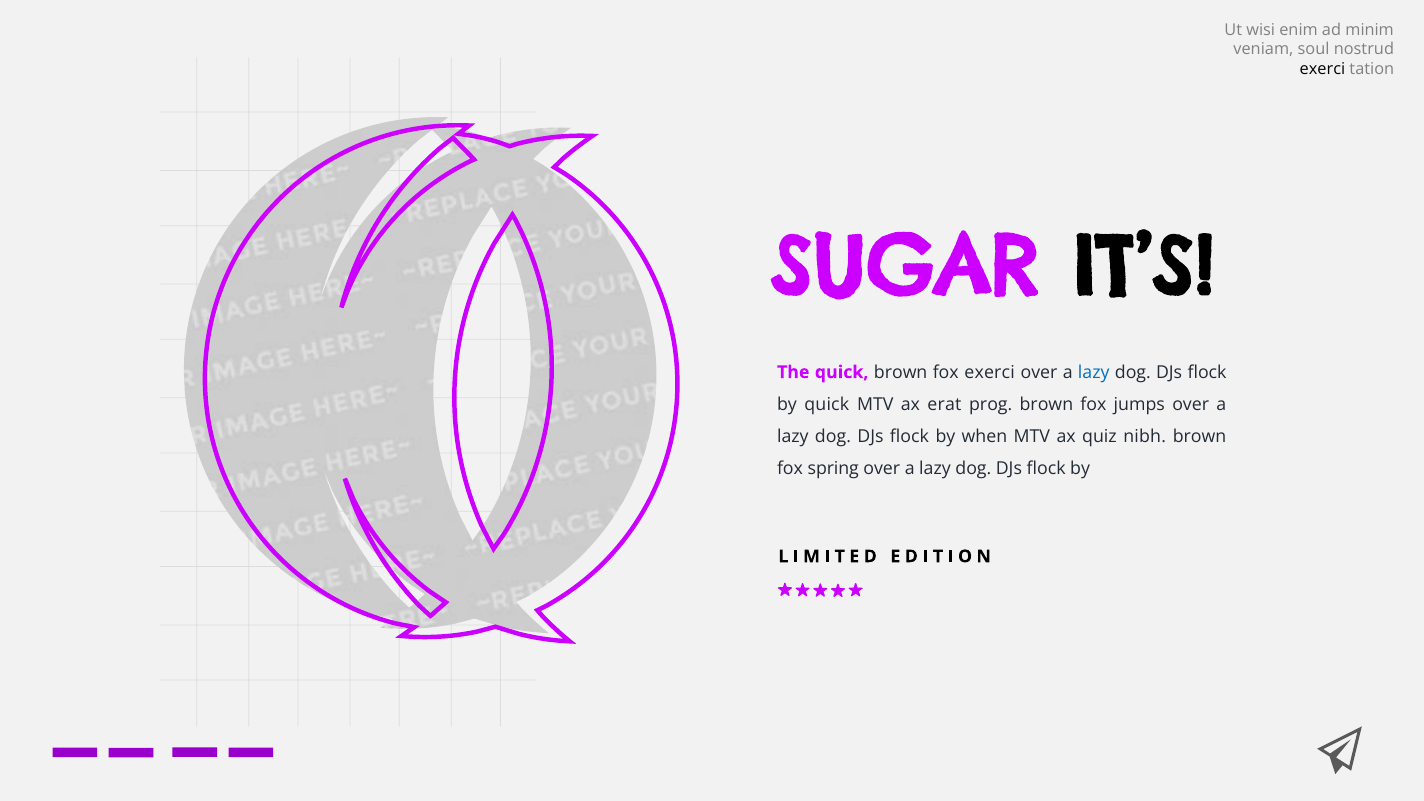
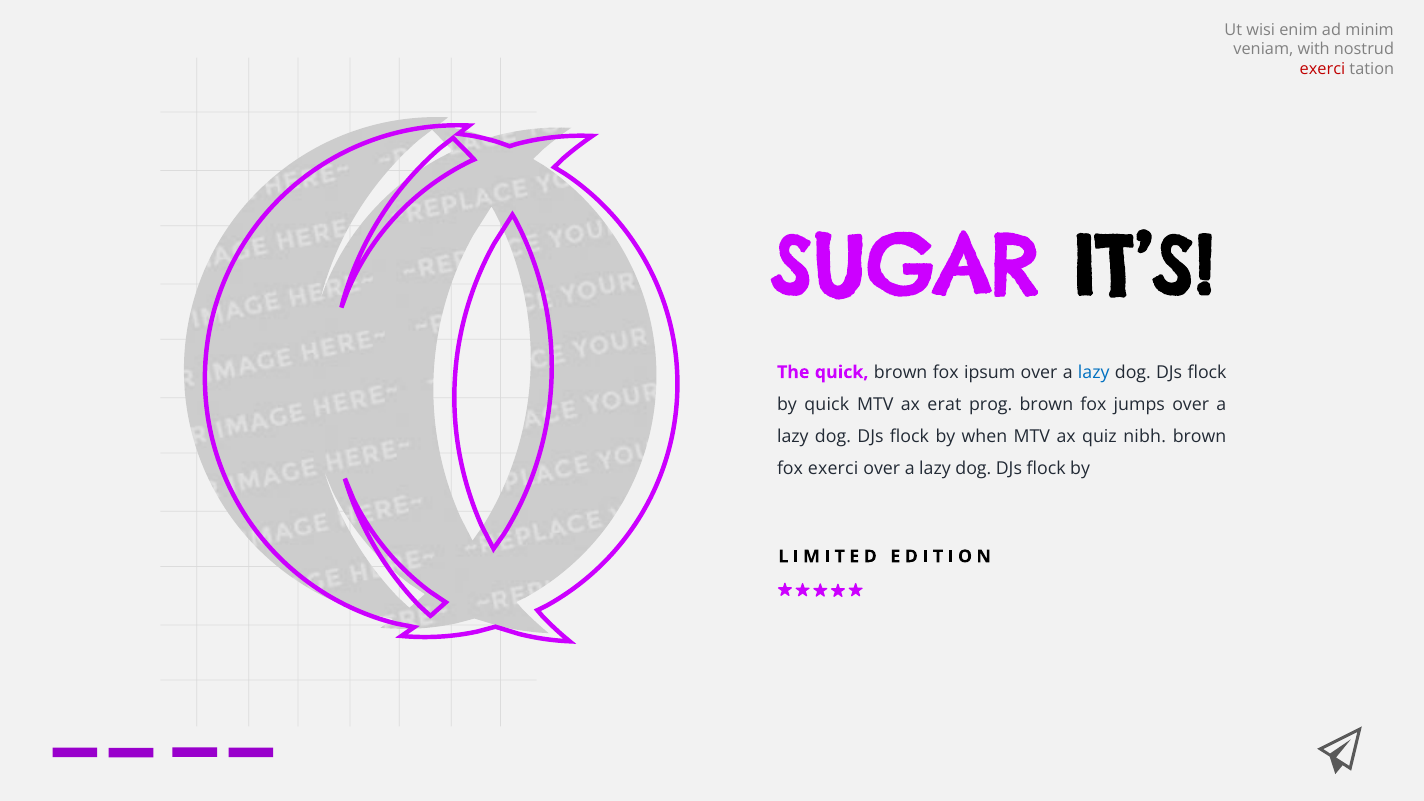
soul: soul -> with
exerci at (1322, 69) colour: black -> red
fox exerci: exerci -> ipsum
fox spring: spring -> exerci
